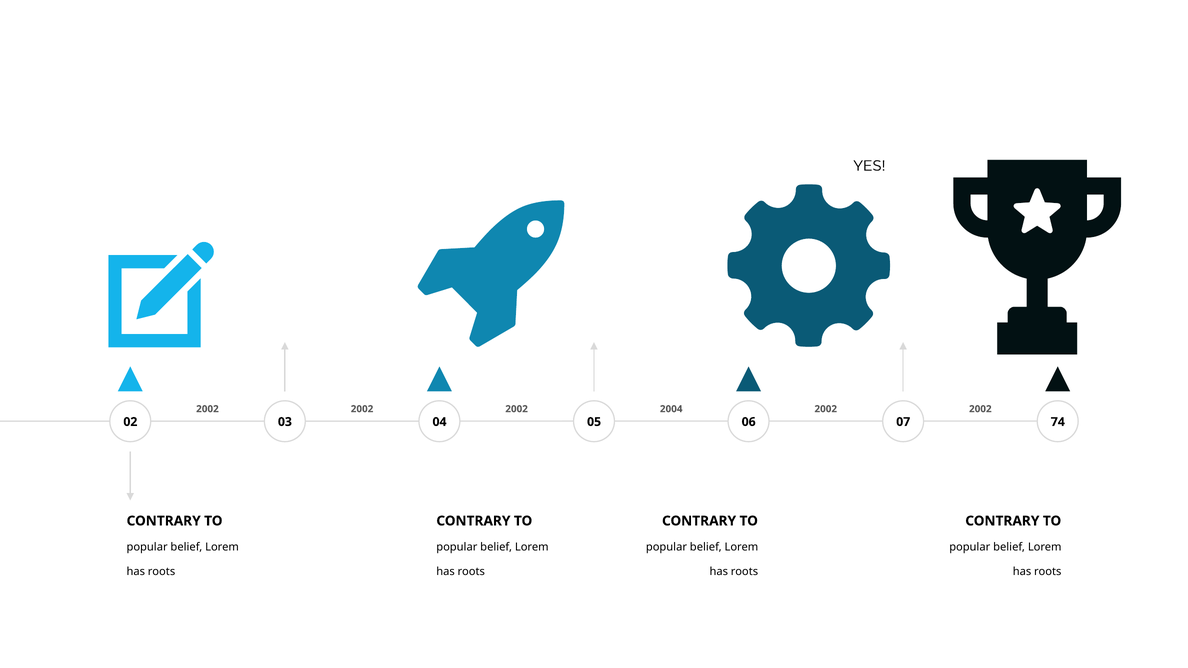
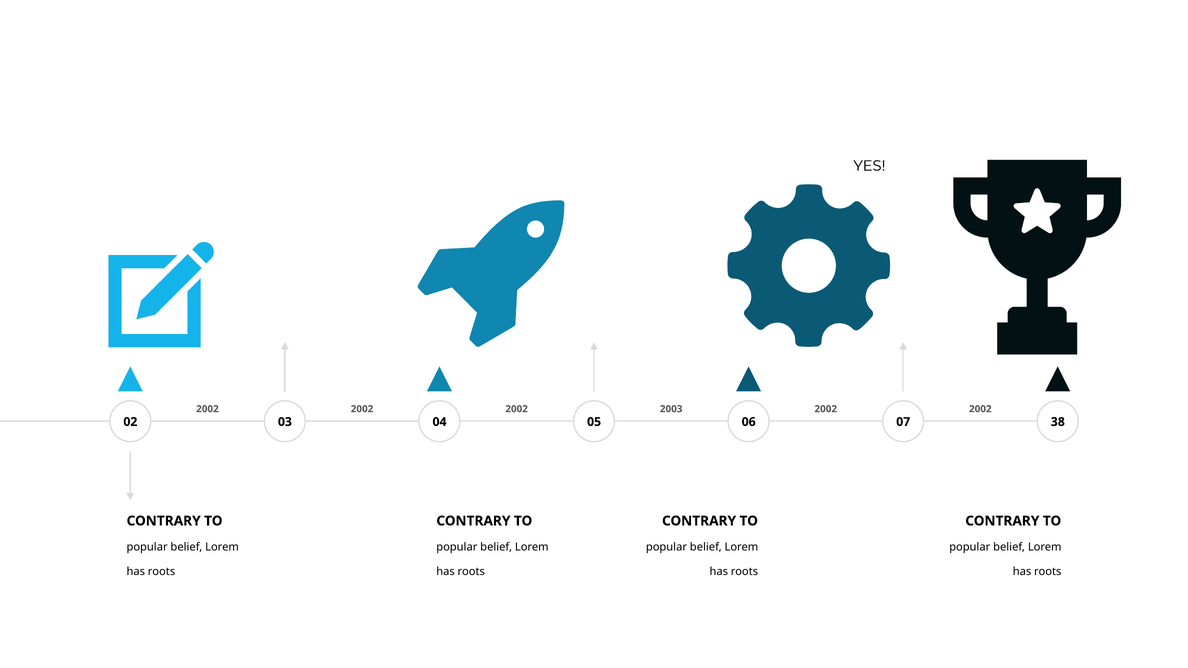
2004: 2004 -> 2003
74: 74 -> 38
